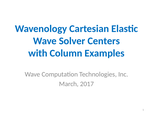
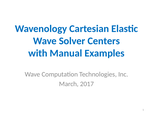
Column: Column -> Manual
